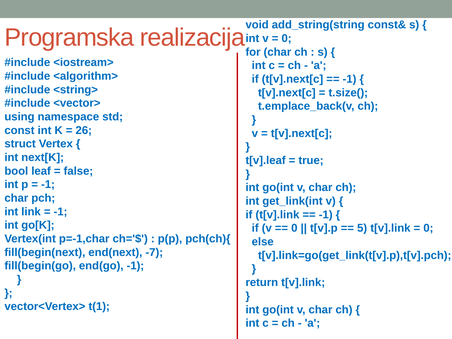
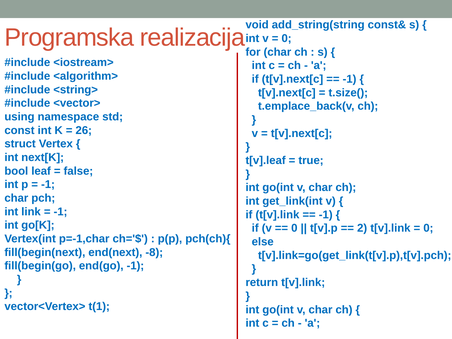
5: 5 -> 2
-7: -7 -> -8
